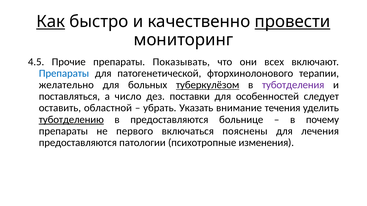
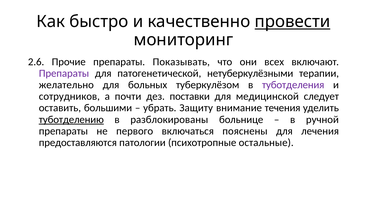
Как underline: present -> none
4.5: 4.5 -> 2.6
Препараты at (64, 74) colour: blue -> purple
фторхинолонового: фторхинолонового -> нетуберкулёзными
туберкулёзом underline: present -> none
поставляться: поставляться -> сотрудников
число: число -> почти
особенностей: особенностей -> медицинской
областной: областной -> большими
Указать: Указать -> Защиту
в предоставляются: предоставляются -> разблокированы
почему: почему -> ручной
изменения: изменения -> остальные
